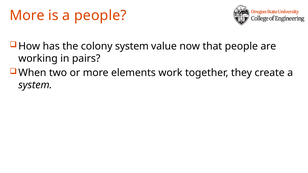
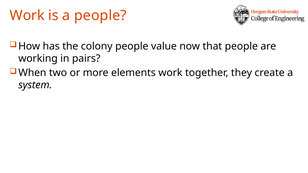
More at (27, 15): More -> Work
colony system: system -> people
